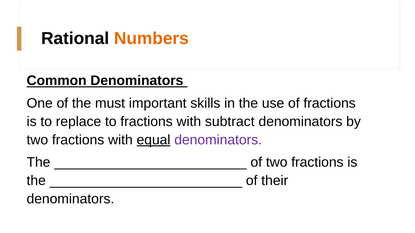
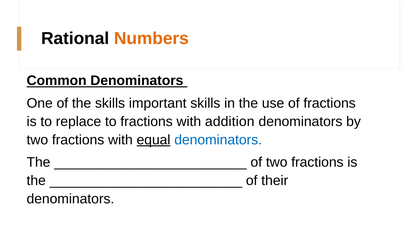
the must: must -> skills
subtract: subtract -> addition
denominators at (218, 140) colour: purple -> blue
